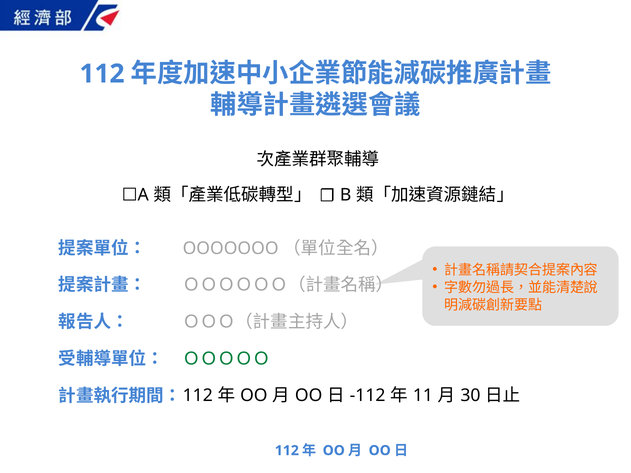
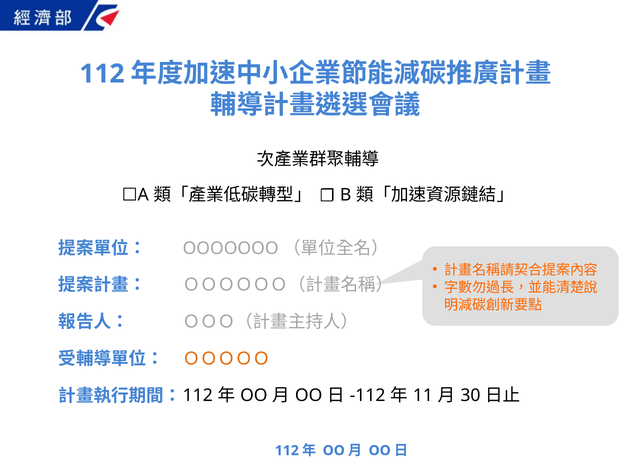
ＯＯＯＯＯ colour: green -> orange
